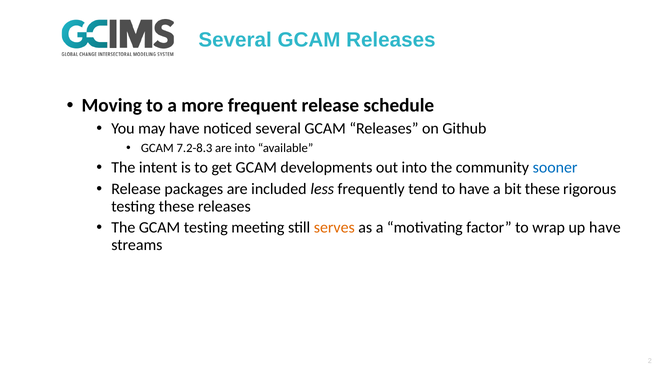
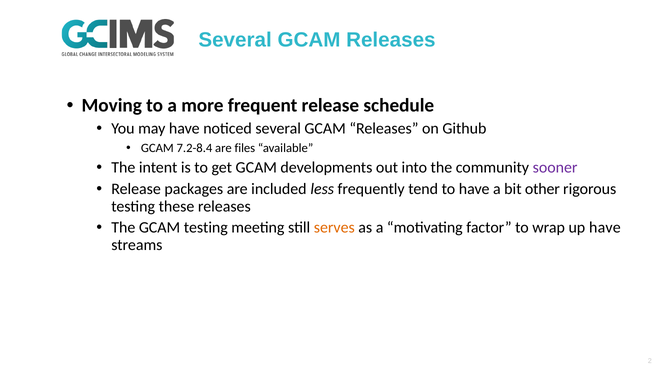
7.2-8.3: 7.2-8.3 -> 7.2-8.4
are into: into -> files
sooner colour: blue -> purple
bit these: these -> other
